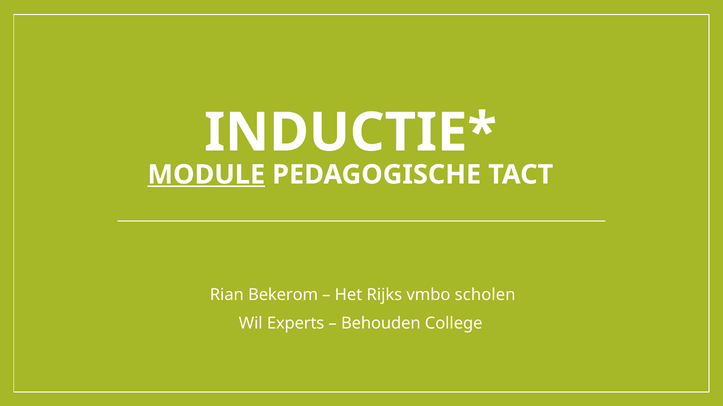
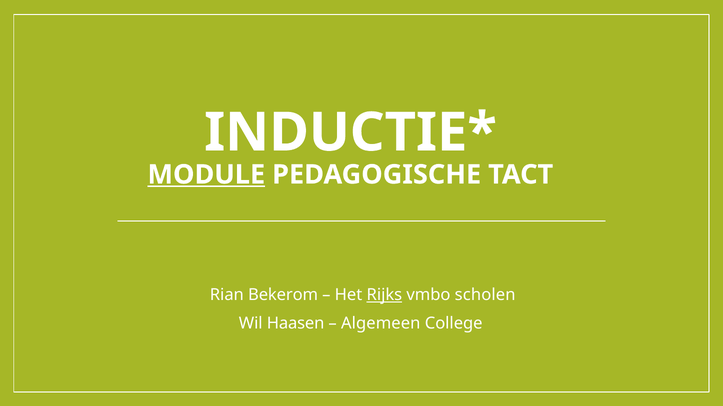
Rijks underline: none -> present
Experts: Experts -> Haasen
Behouden: Behouden -> Algemeen
